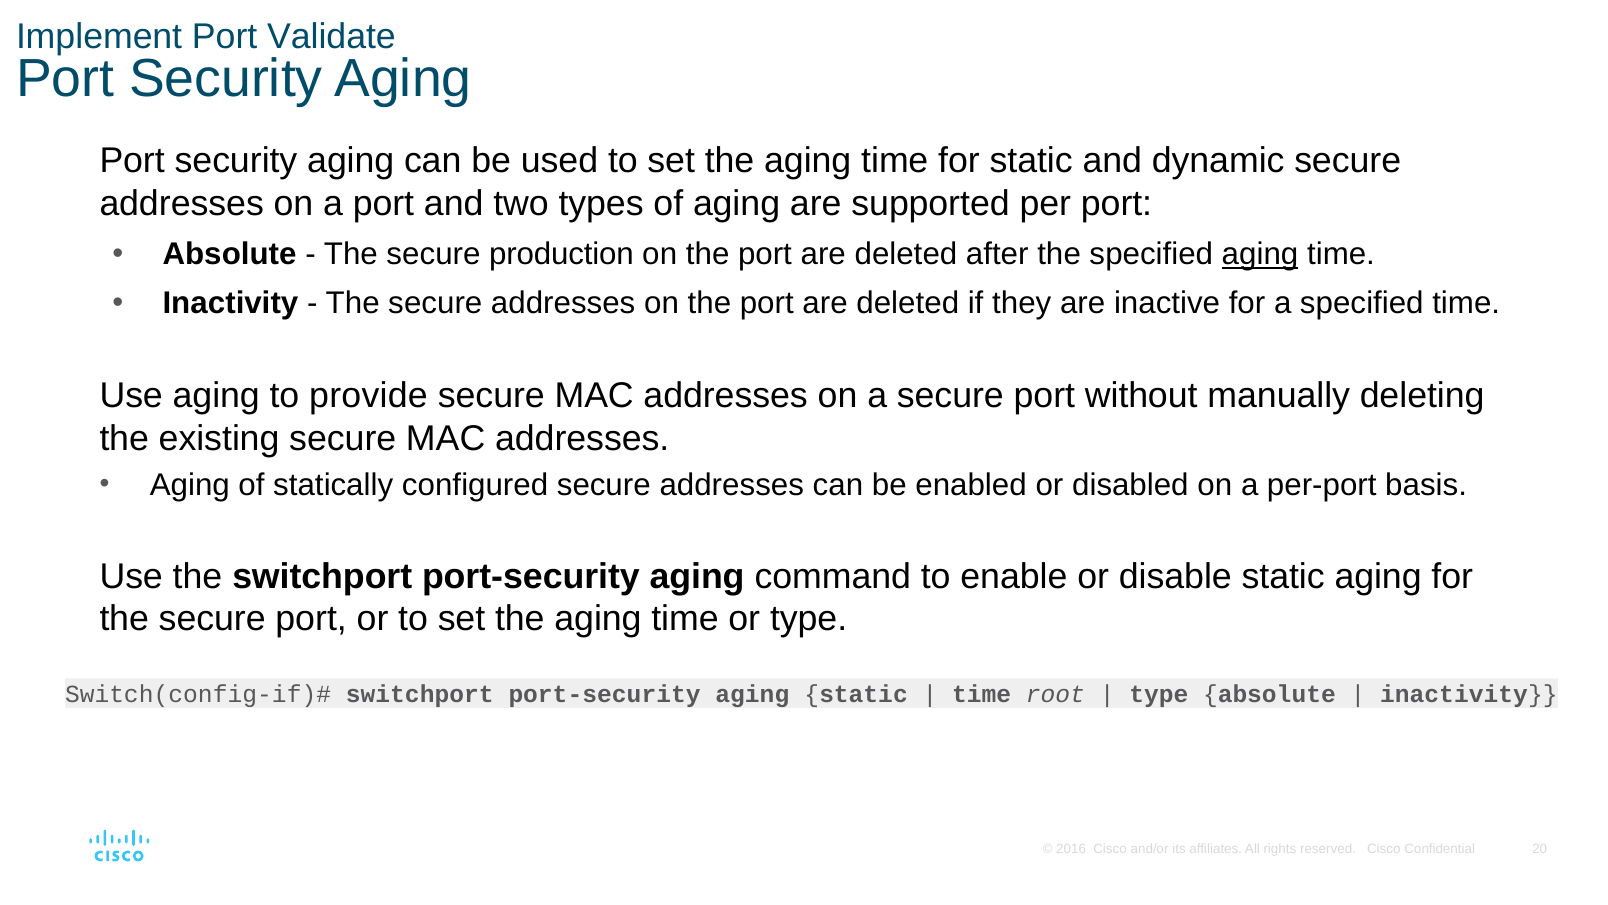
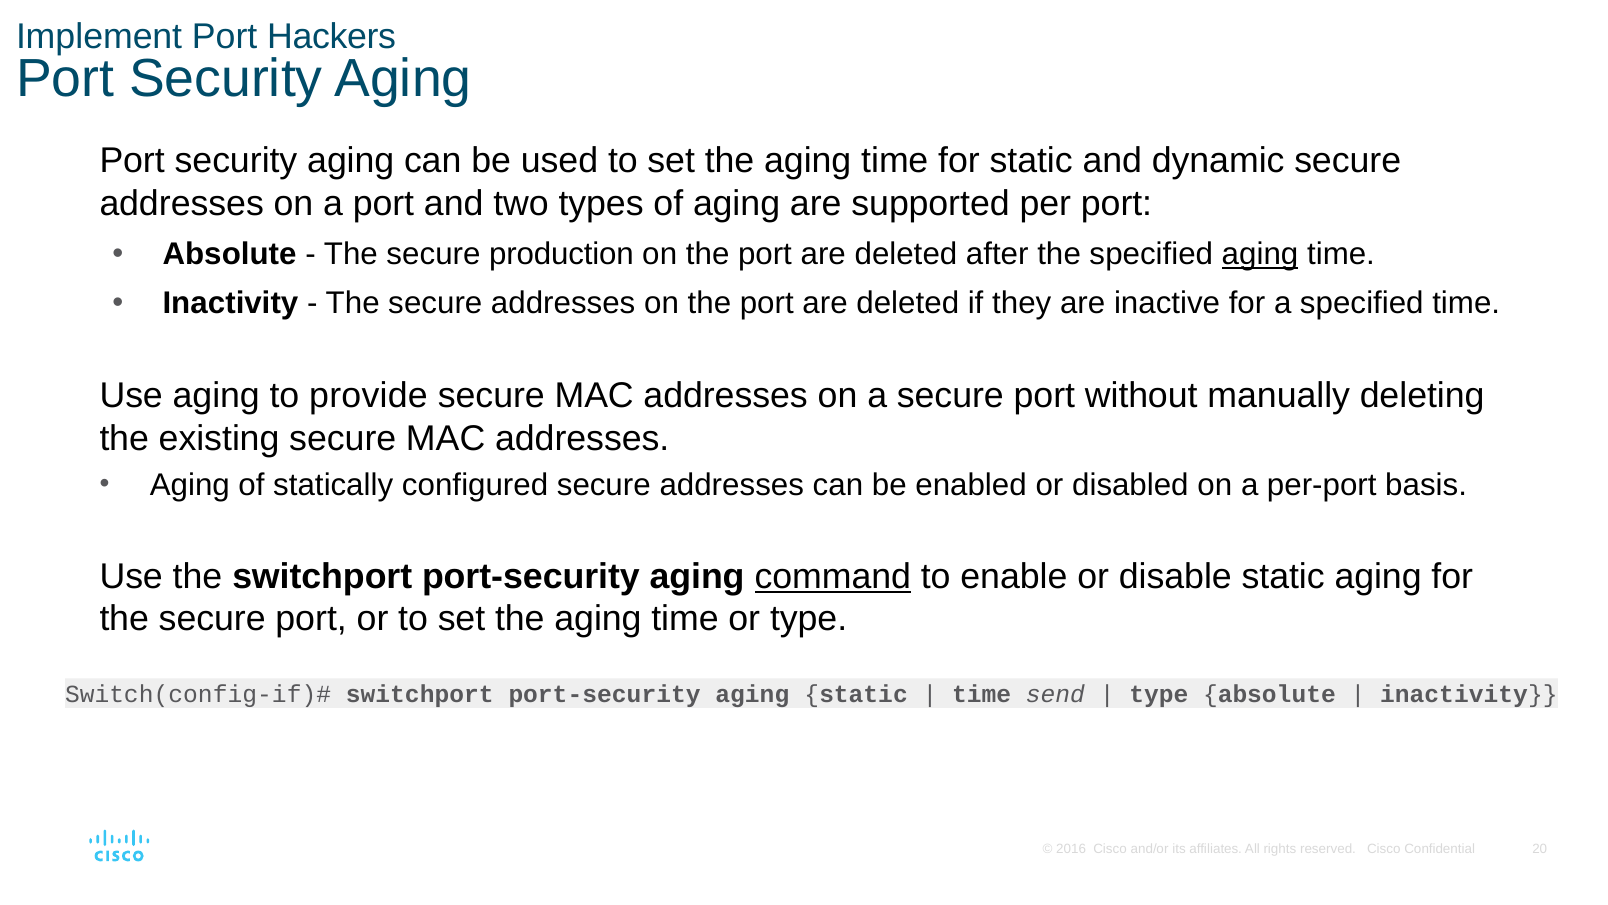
Validate: Validate -> Hackers
command underline: none -> present
root: root -> send
